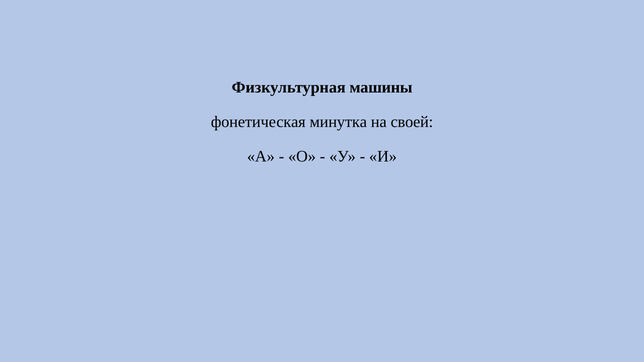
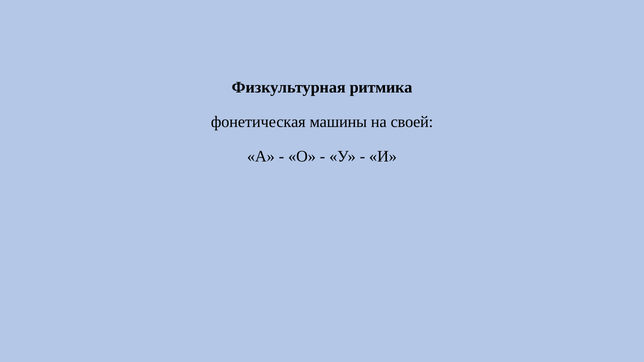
машины: машины -> ритмика
минутка: минутка -> машины
